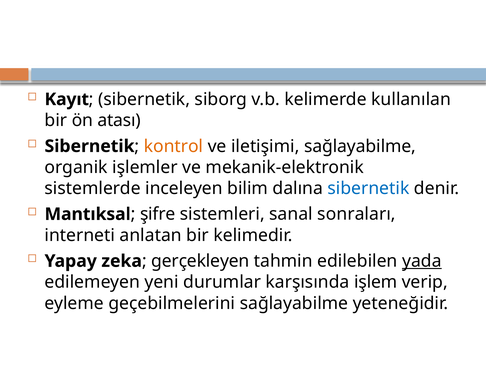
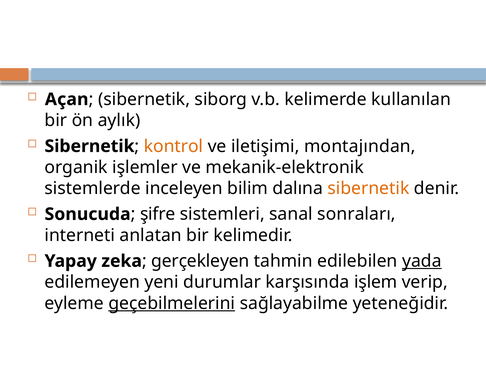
Kayıt: Kayıt -> Açan
atası: atası -> aylık
iletişimi sağlayabilme: sağlayabilme -> montajından
sibernetik at (368, 188) colour: blue -> orange
Mantıksal: Mantıksal -> Sonucuda
geçebilmelerini underline: none -> present
